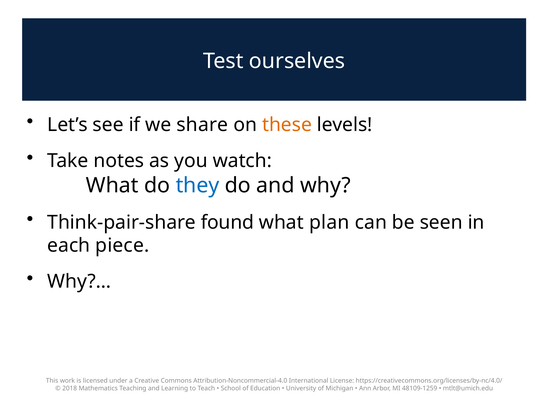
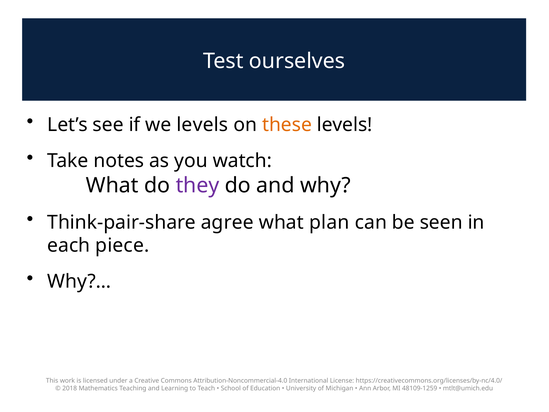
we share: share -> levels
they colour: blue -> purple
found: found -> agree
